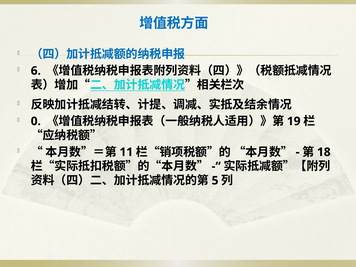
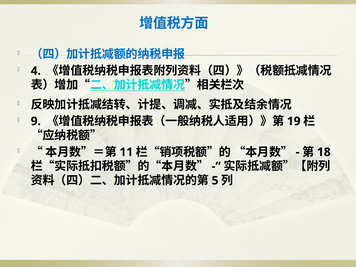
6: 6 -> 4
0: 0 -> 9
